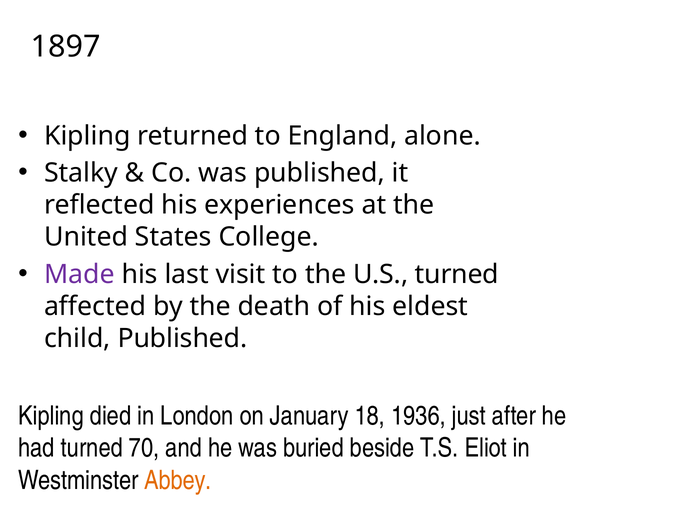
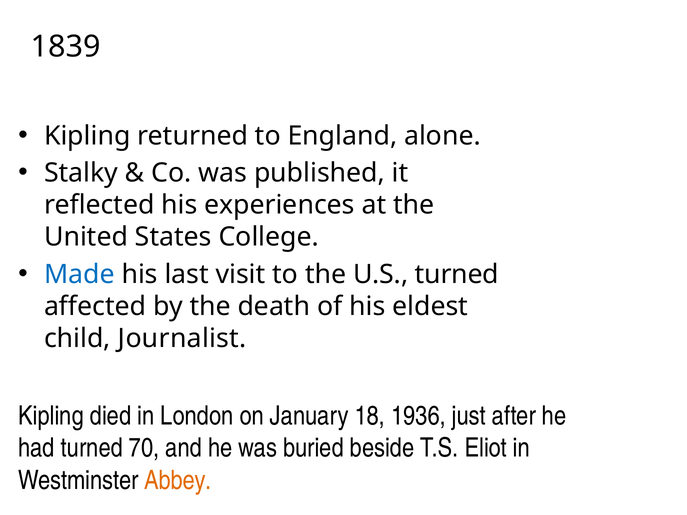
1897: 1897 -> 1839
Made colour: purple -> blue
child Published: Published -> Journalist
